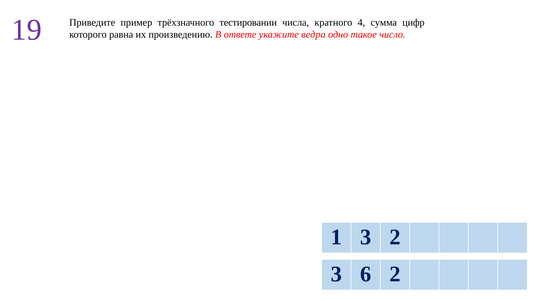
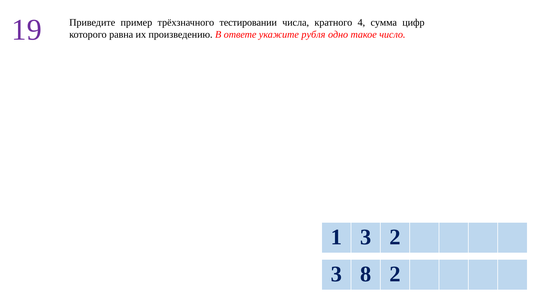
ведра: ведра -> рубля
6: 6 -> 8
